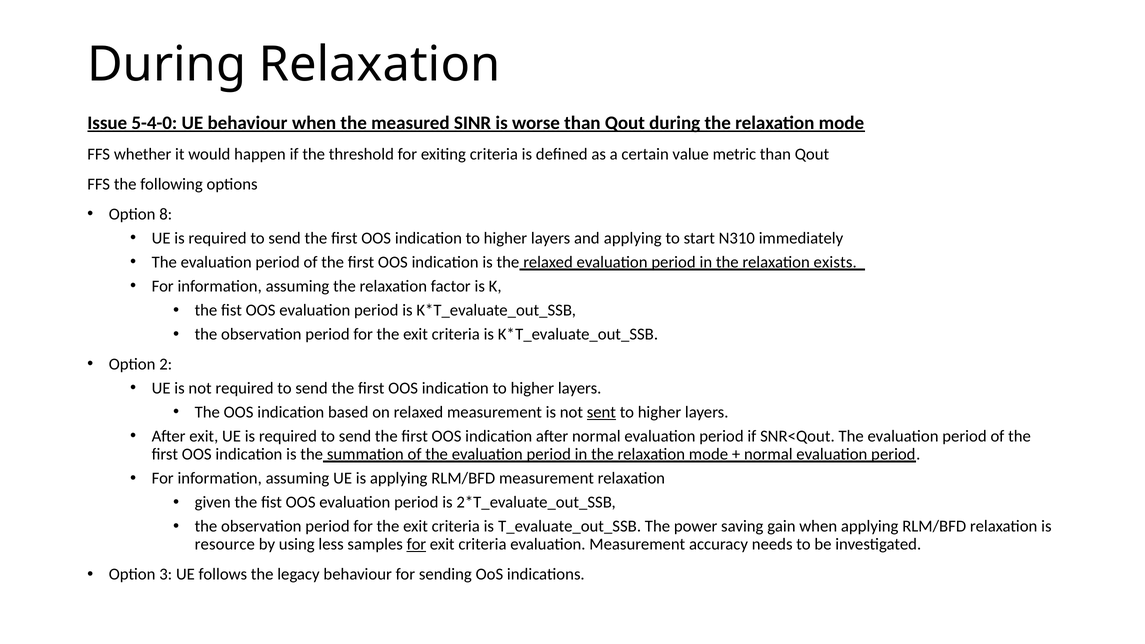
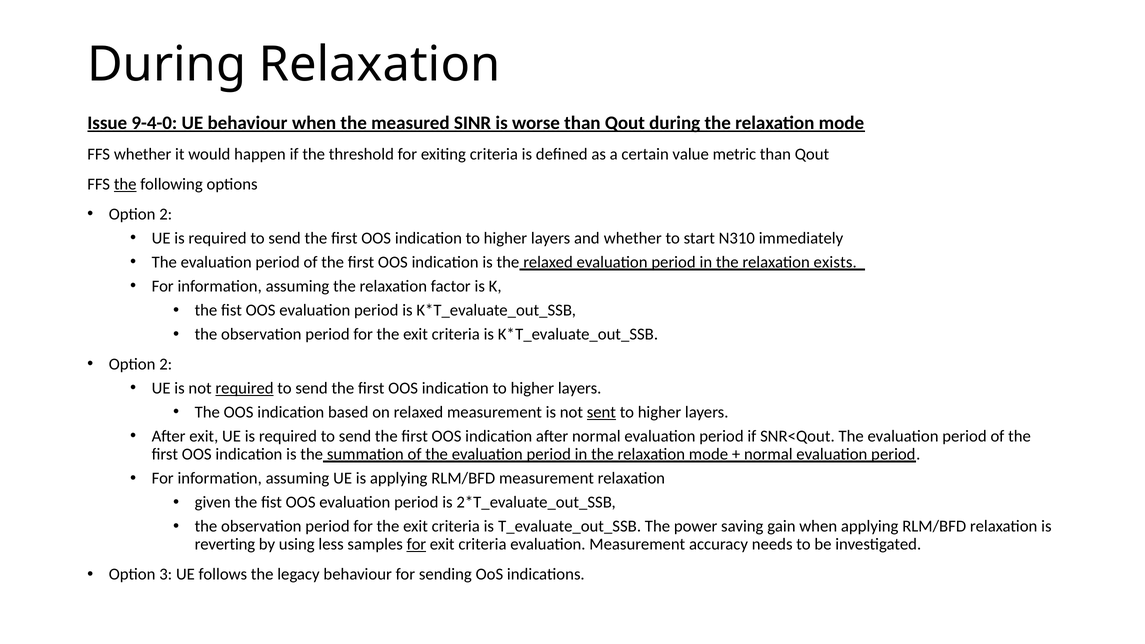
5-4-0: 5-4-0 -> 9-4-0
the at (125, 184) underline: none -> present
8 at (166, 214): 8 -> 2
and applying: applying -> whether
required at (245, 388) underline: none -> present
resource: resource -> reverting
